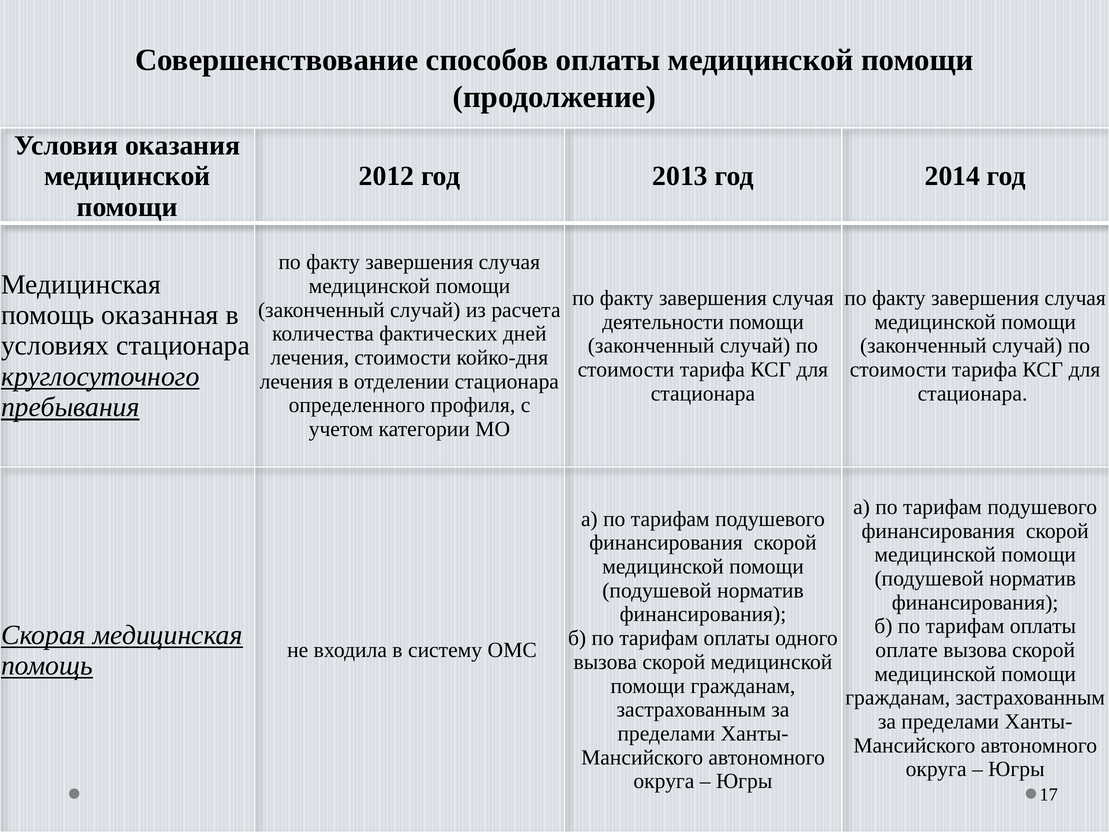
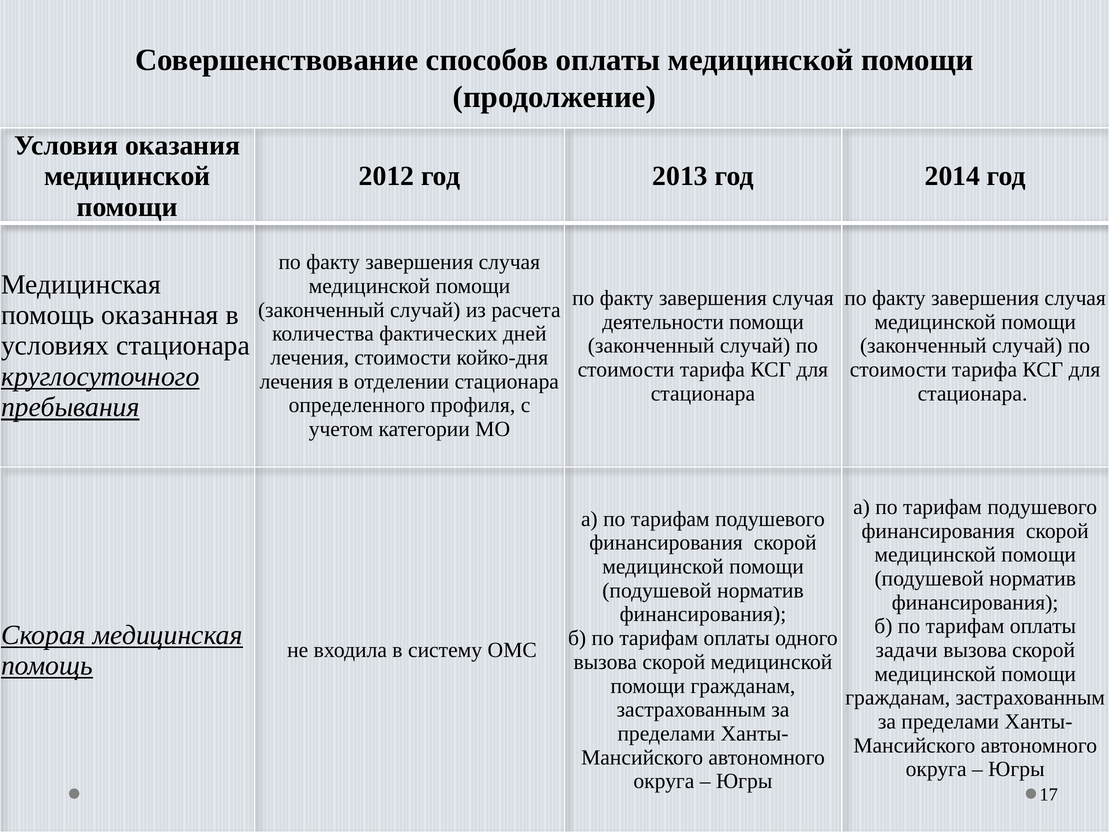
оплате: оплате -> задачи
